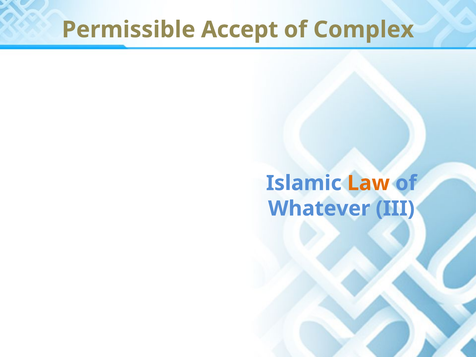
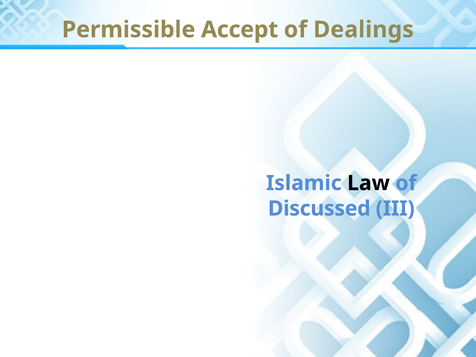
Complex: Complex -> Dealings
Law colour: orange -> black
Whatever: Whatever -> Discussed
